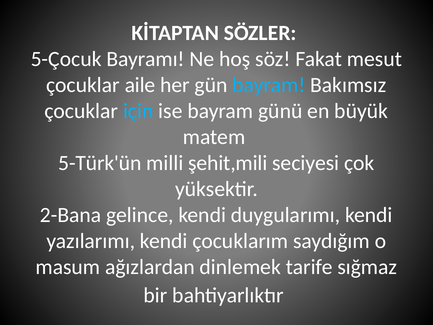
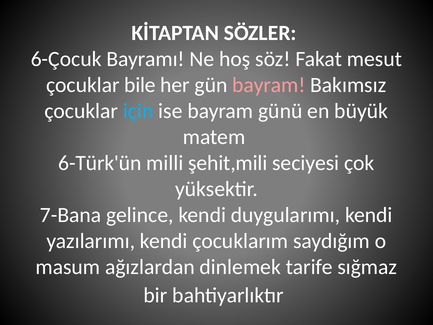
5-Çocuk: 5-Çocuk -> 6-Çocuk
aile: aile -> bile
bayram at (269, 85) colour: light blue -> pink
5-Türk'ün: 5-Türk'ün -> 6-Türk'ün
2-Bana: 2-Bana -> 7-Bana
